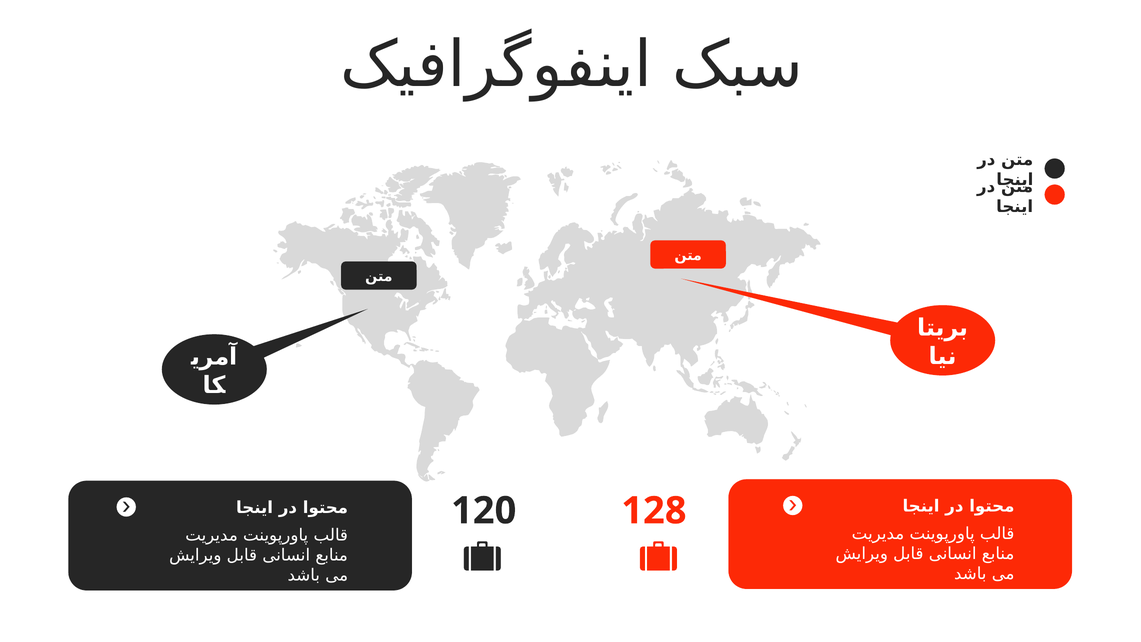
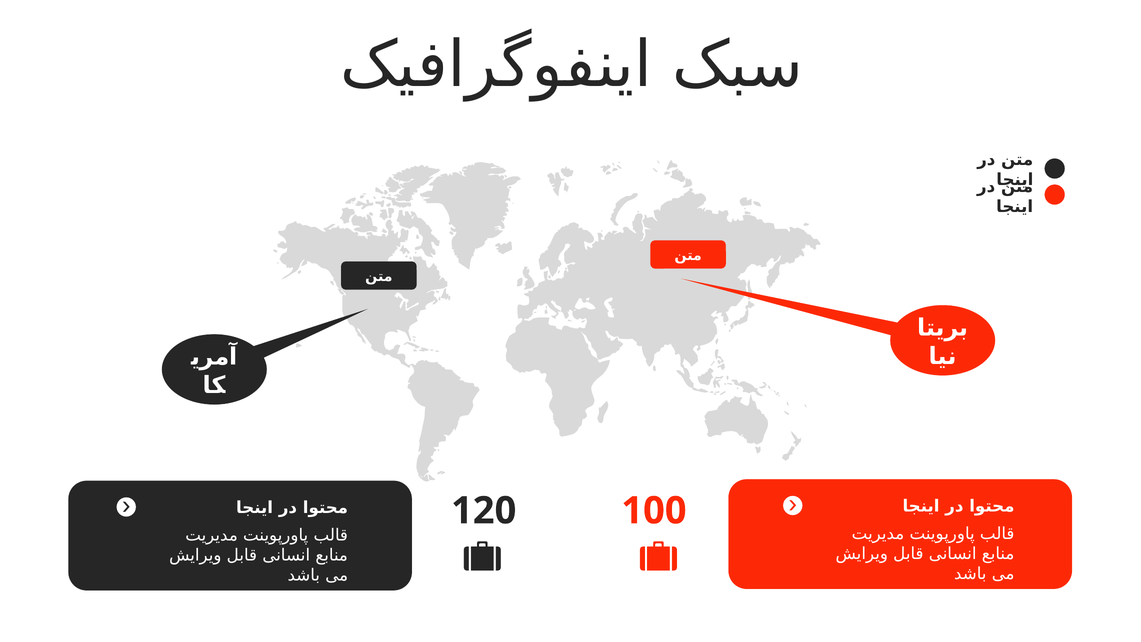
128: 128 -> 100
